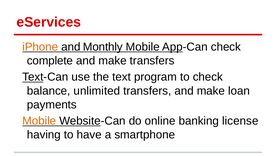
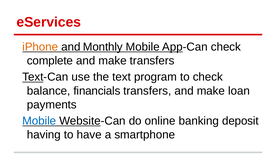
unlimited: unlimited -> financials
Mobile at (39, 120) colour: orange -> blue
license: license -> deposit
